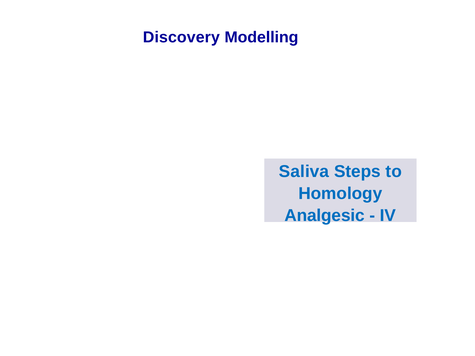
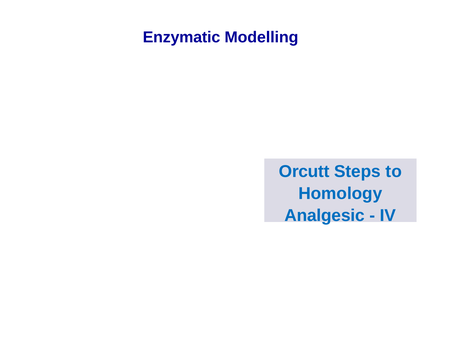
Discovery: Discovery -> Enzymatic
Saliva: Saliva -> Orcutt
